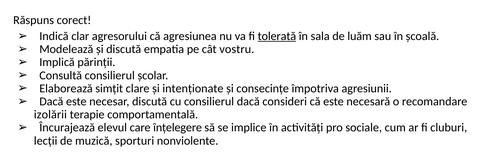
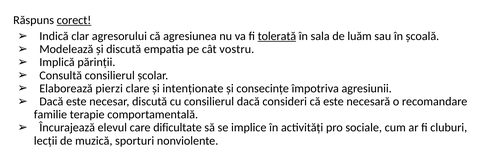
corect underline: none -> present
simțit: simțit -> pierzi
izolării: izolării -> familie
înțelegere: înțelegere -> dificultate
